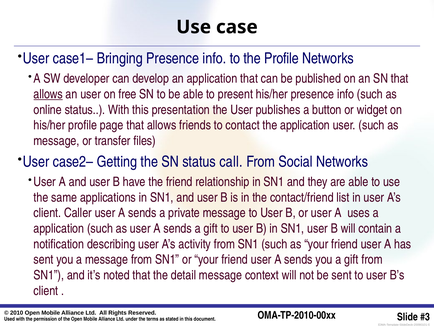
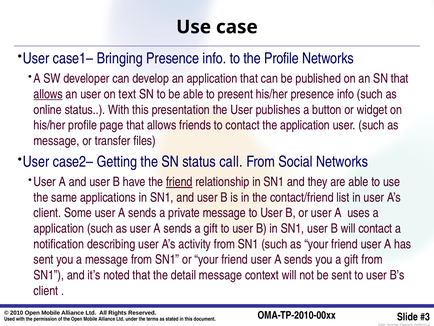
free: free -> text
friend at (179, 182) underline: none -> present
Caller: Caller -> Some
will contain: contain -> contact
